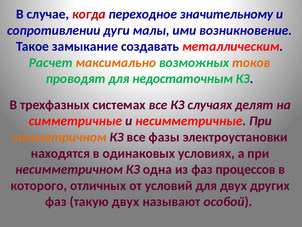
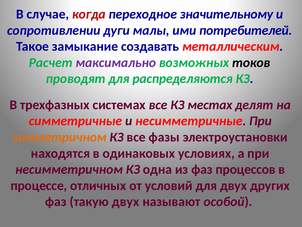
возникновение: возникновение -> потребителей
максимально colour: orange -> purple
токов colour: orange -> black
недостаточным: недостаточным -> распределяются
случаях: случаях -> местах
которого: которого -> процессе
